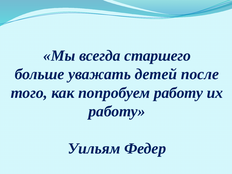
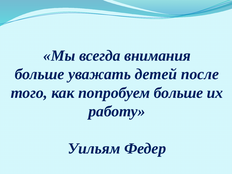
старшего: старшего -> внимания
попробуем работу: работу -> больше
